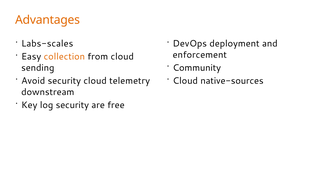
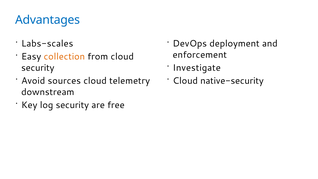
Advantages colour: orange -> blue
Community: Community -> Investigate
sending at (38, 68): sending -> security
Avoid security: security -> sources
native-sources: native-sources -> native-security
